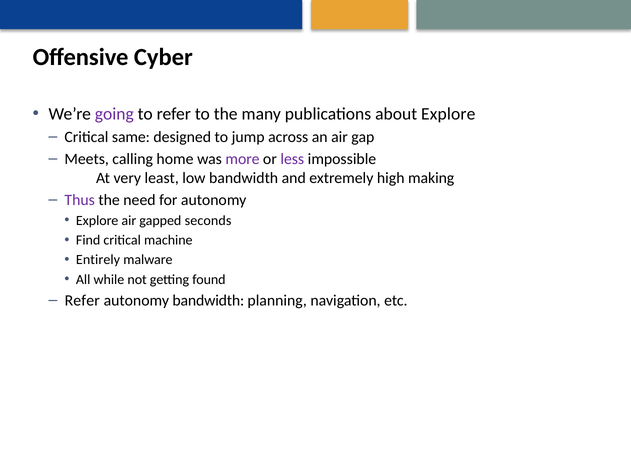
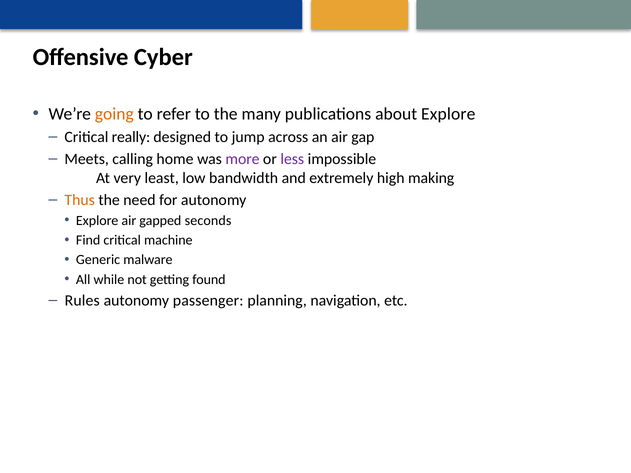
going colour: purple -> orange
same: same -> really
Thus colour: purple -> orange
Entirely: Entirely -> Generic
Refer at (82, 301): Refer -> Rules
autonomy bandwidth: bandwidth -> passenger
